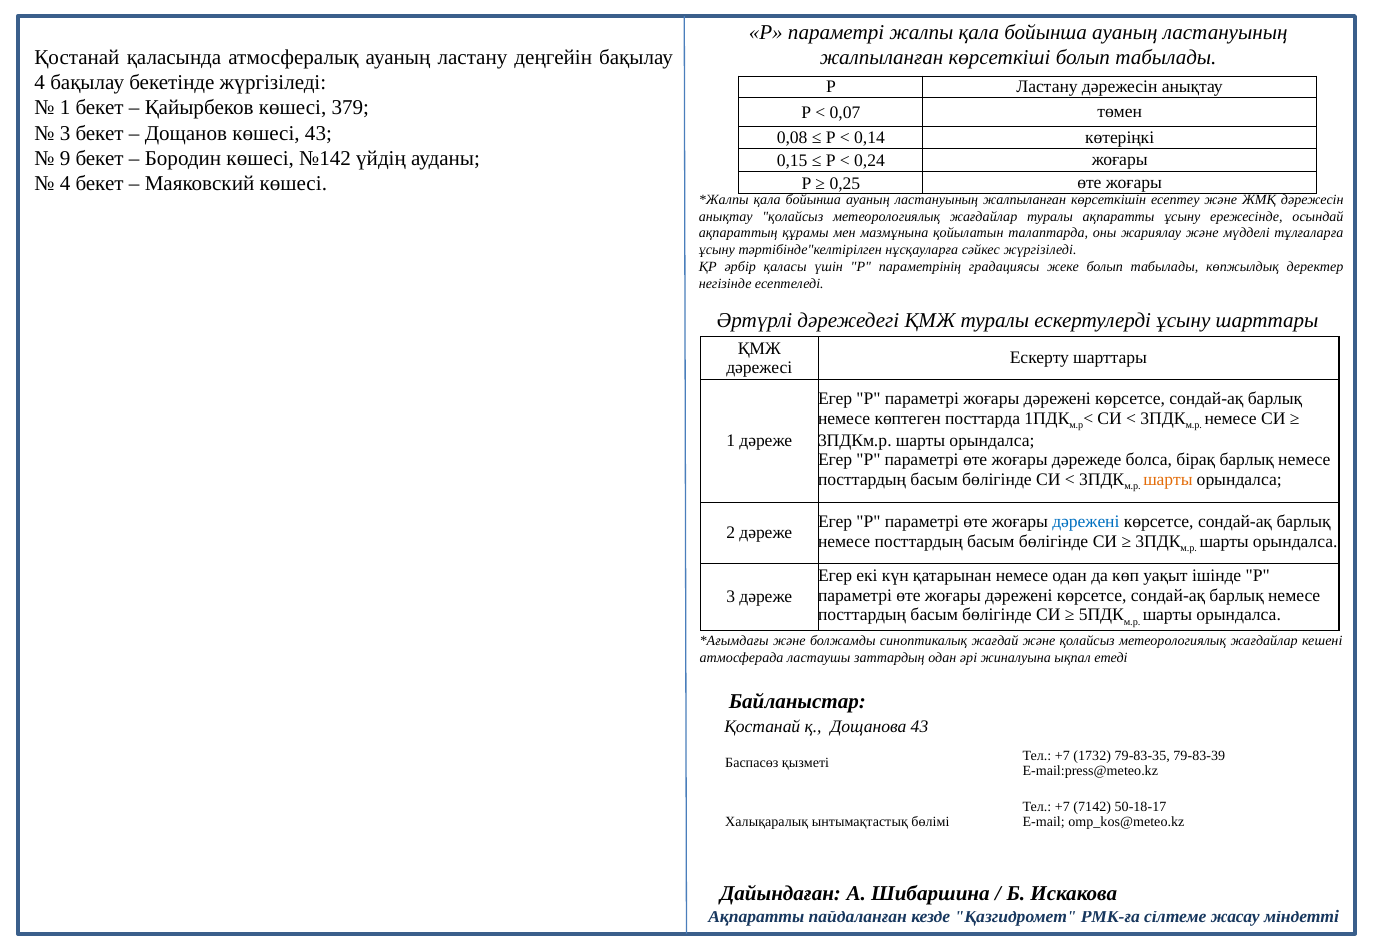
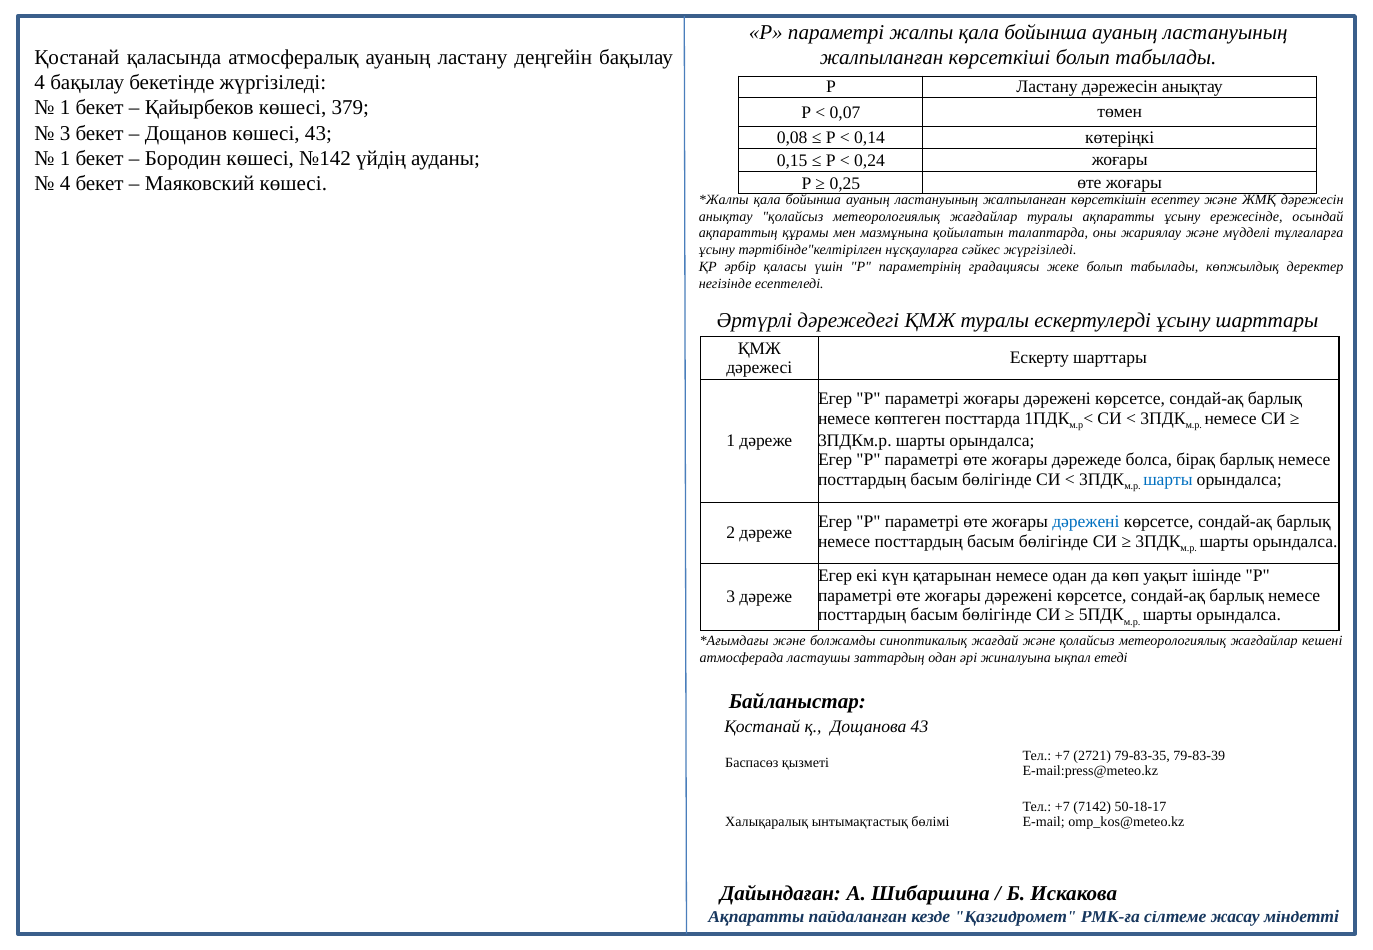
9 at (65, 158): 9 -> 1
шарты at (1168, 480) colour: orange -> blue
1732: 1732 -> 2721
